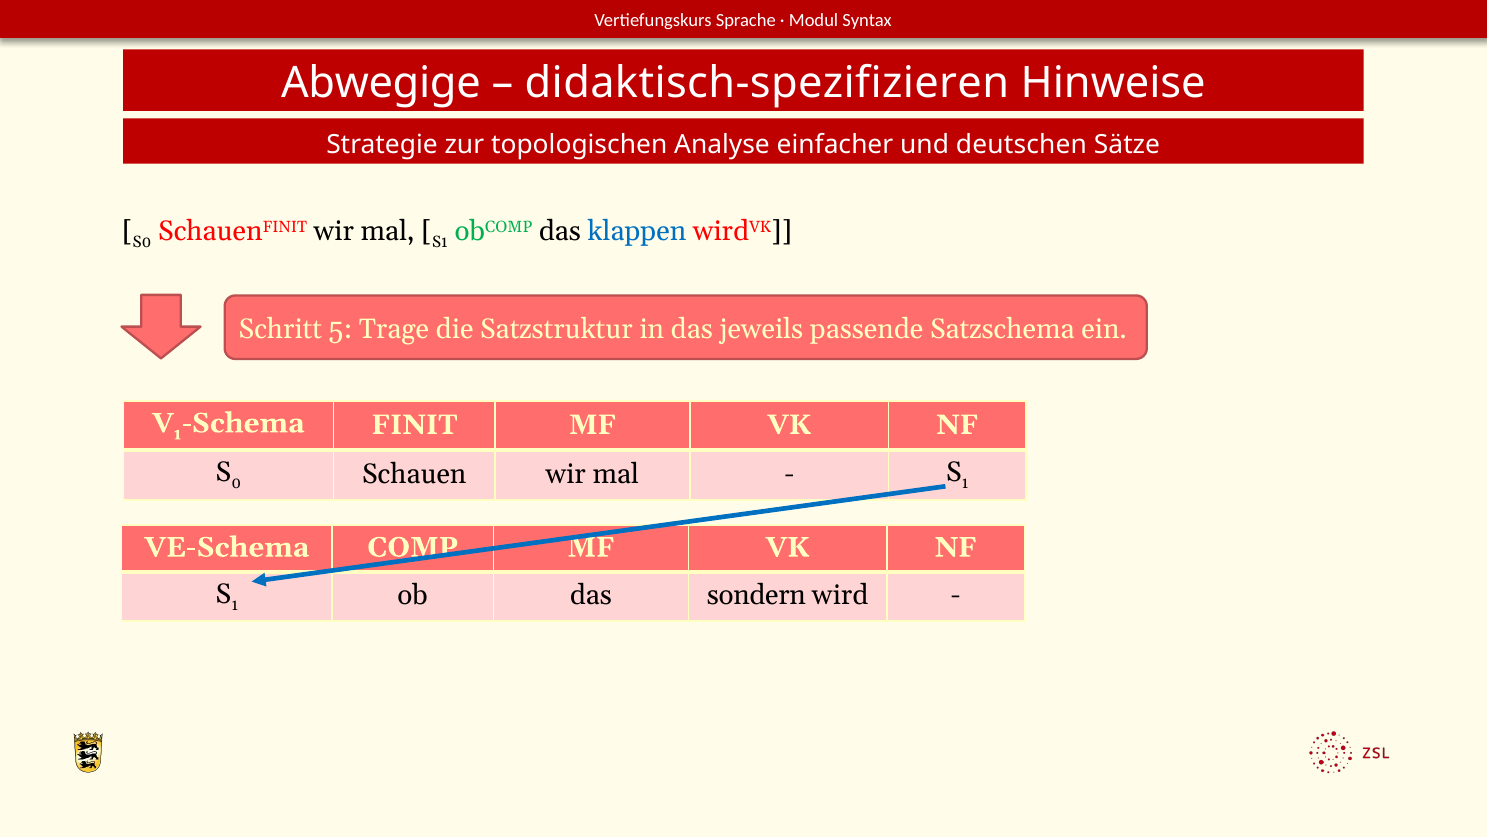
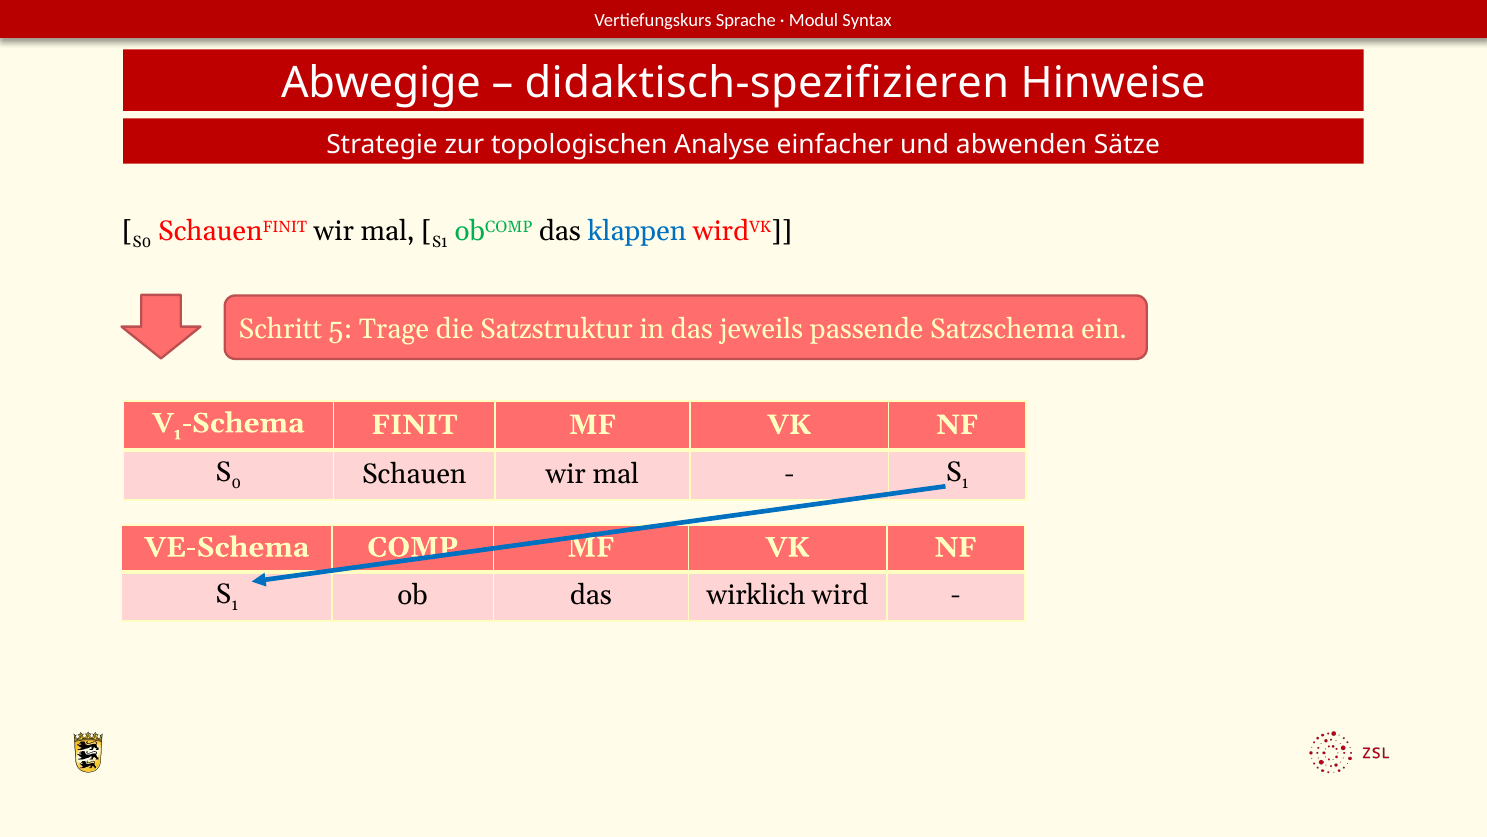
deutschen: deutschen -> abwenden
sondern: sondern -> wirklich
